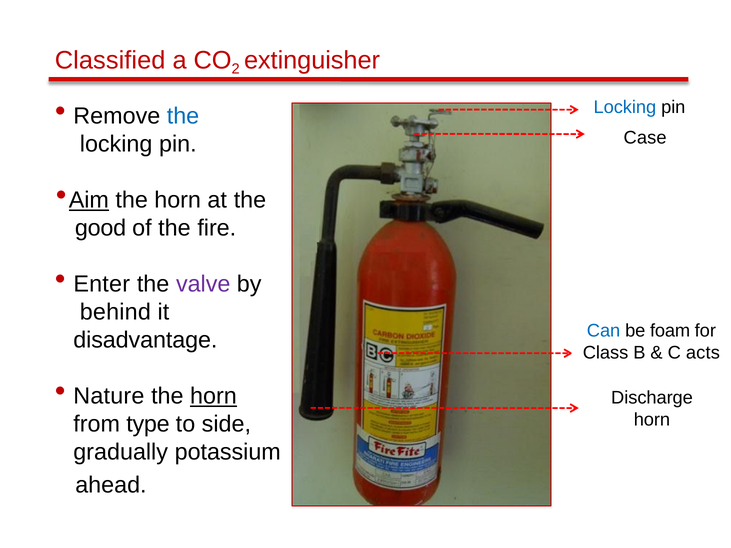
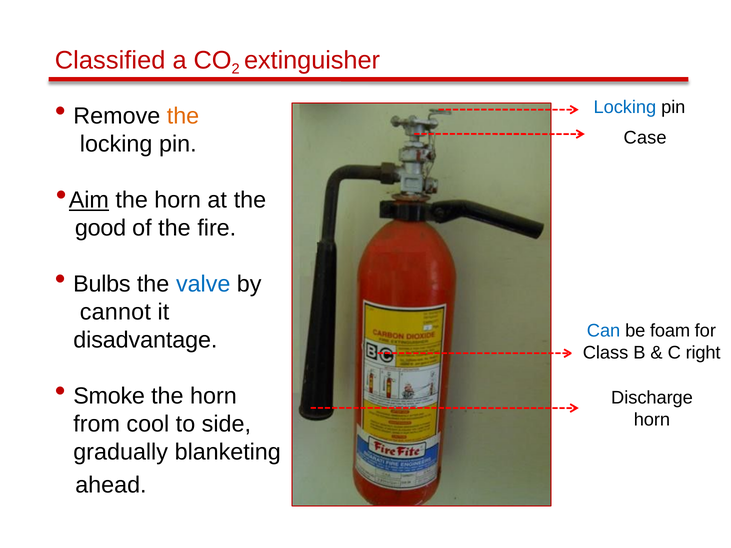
the at (183, 116) colour: blue -> orange
Enter: Enter -> Bulbs
valve colour: purple -> blue
behind: behind -> cannot
acts: acts -> right
Nature: Nature -> Smoke
horn at (213, 396) underline: present -> none
type: type -> cool
potassium: potassium -> blanketing
